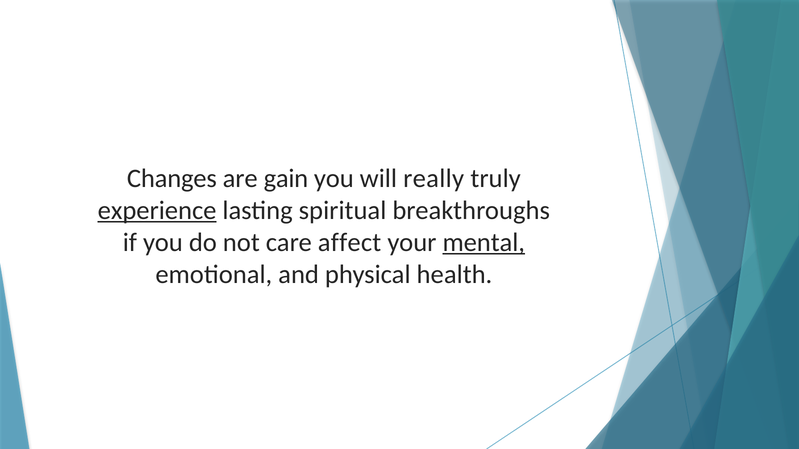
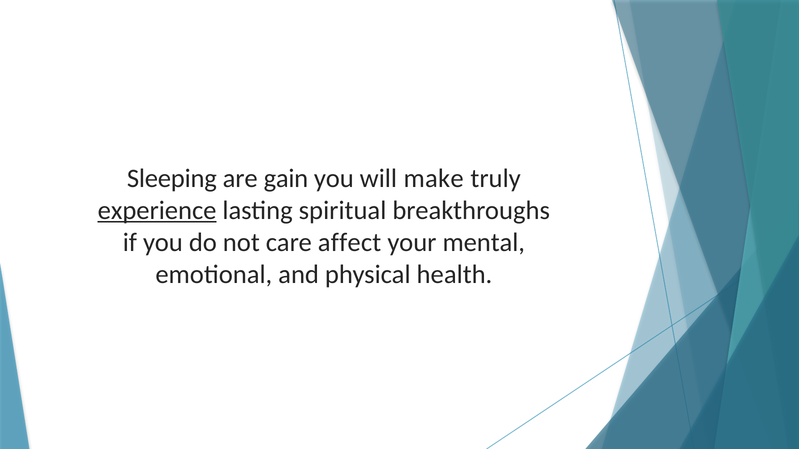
Changes: Changes -> Sleeping
really: really -> make
mental underline: present -> none
